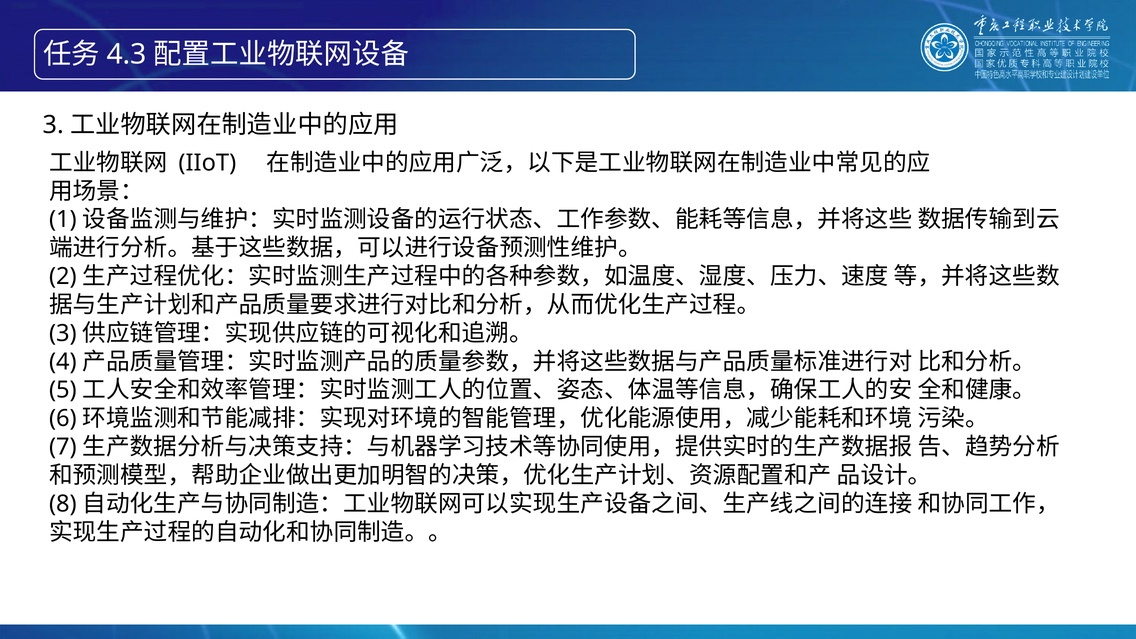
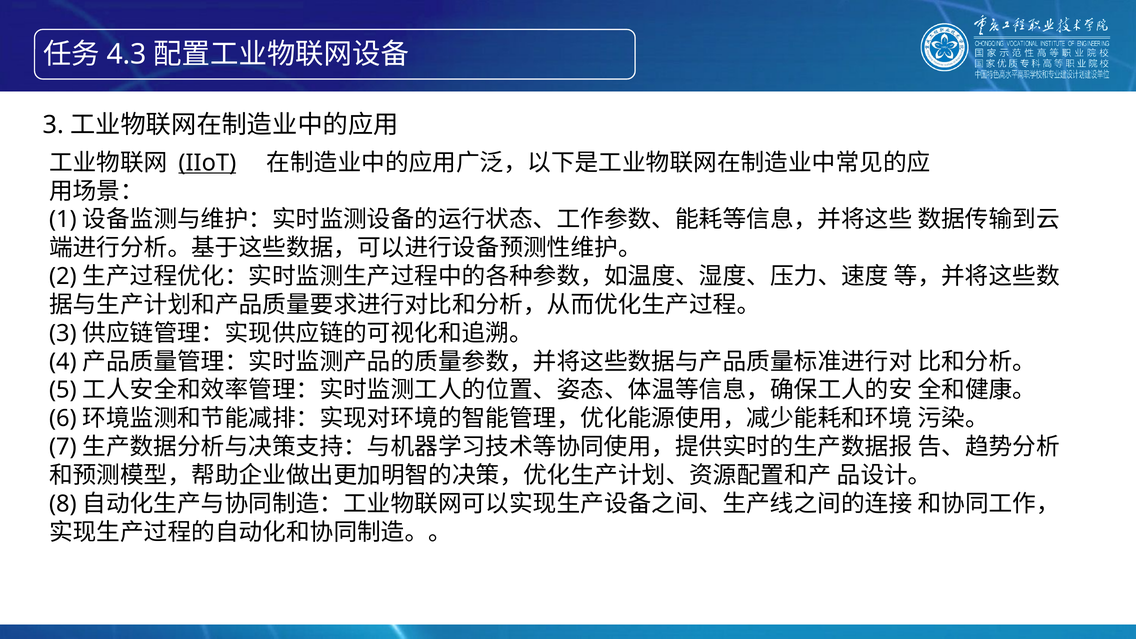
IIoT underline: none -> present
